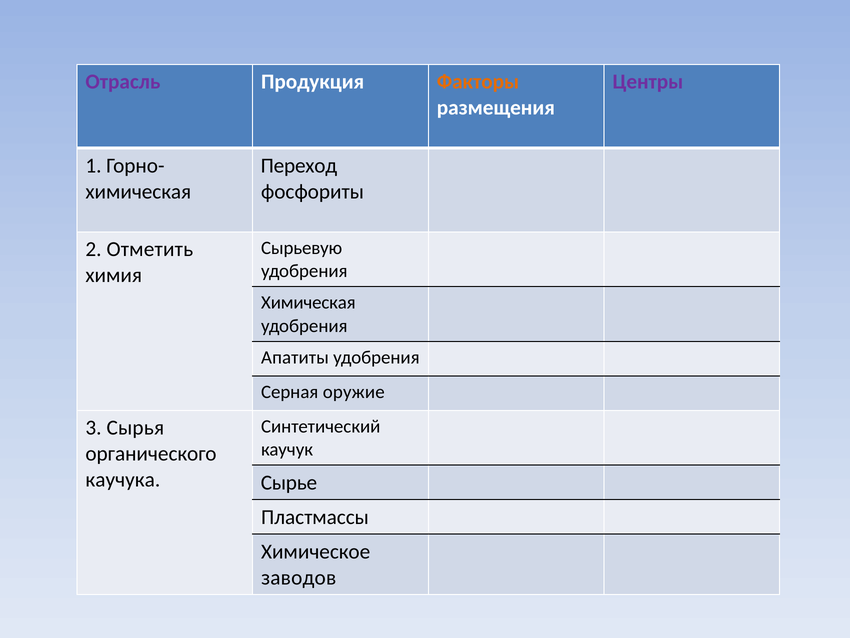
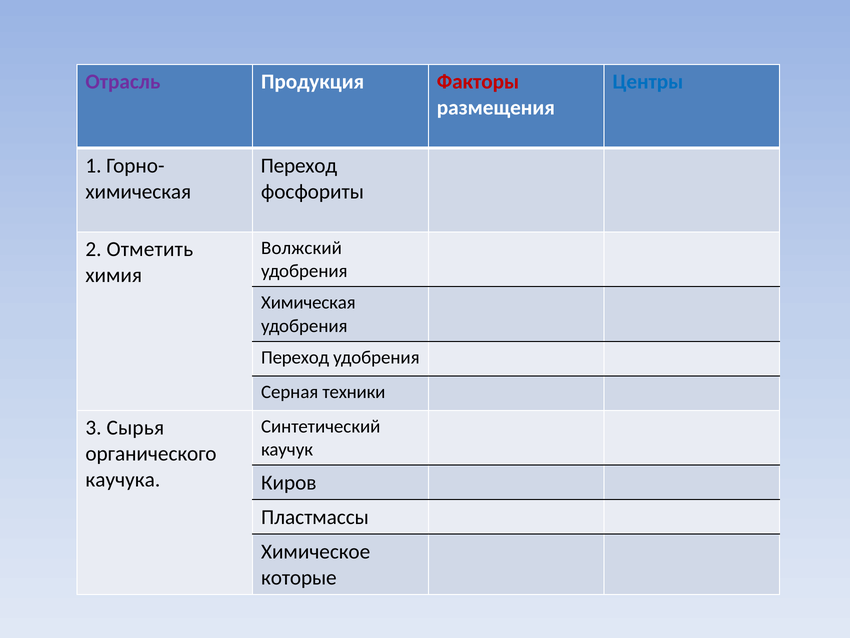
Факторы colour: orange -> red
Центры colour: purple -> blue
Сырьевую: Сырьевую -> Волжский
Апатиты at (295, 357): Апатиты -> Переход
оружие: оружие -> техники
Сырье: Сырье -> Киров
заводов: заводов -> которые
